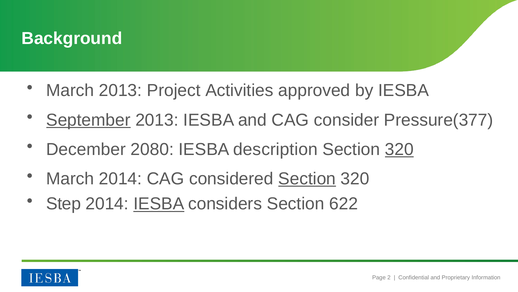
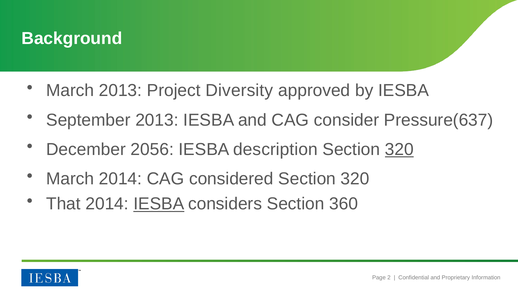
Activities: Activities -> Diversity
September underline: present -> none
Pressure(377: Pressure(377 -> Pressure(637
2080: 2080 -> 2056
Section at (307, 178) underline: present -> none
Step: Step -> That
622: 622 -> 360
